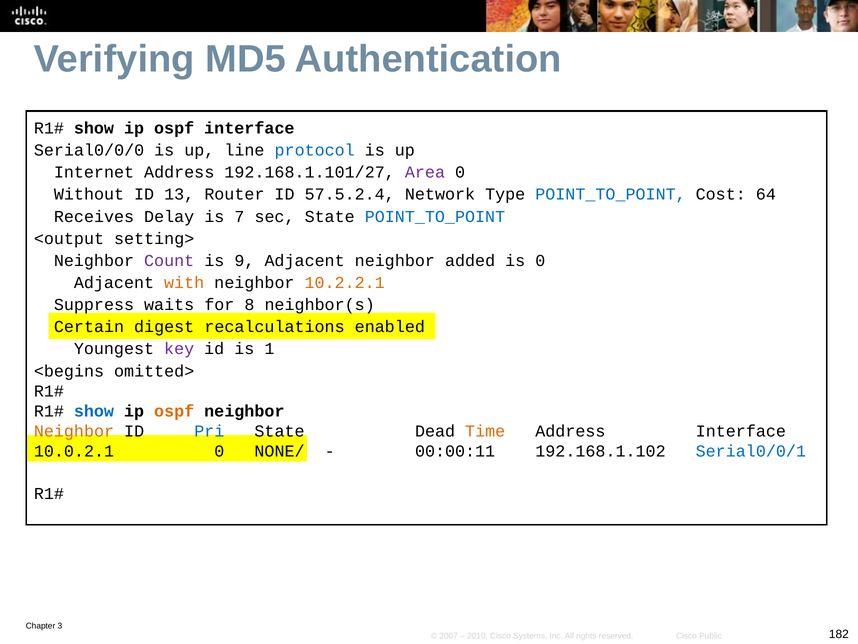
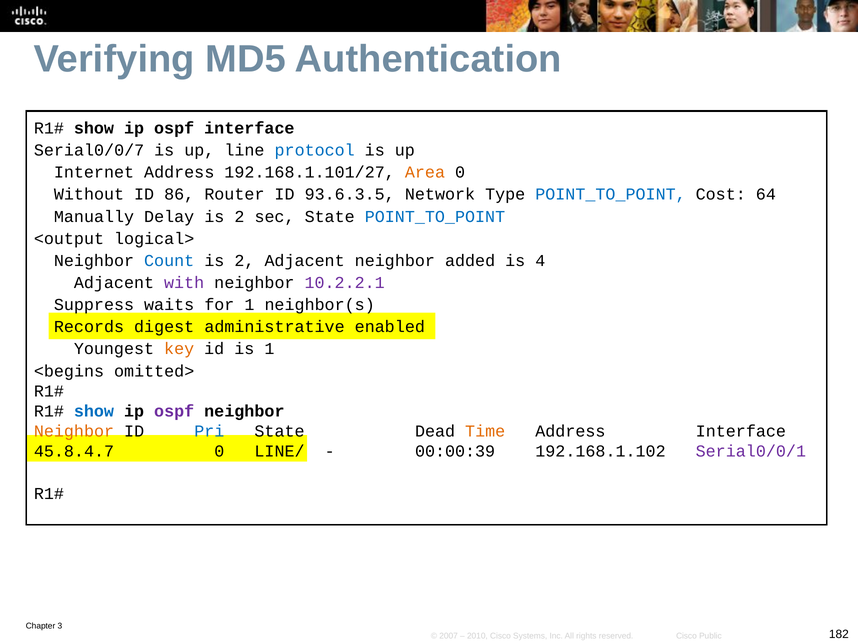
Serial0/0/0: Serial0/0/0 -> Serial0/0/7
Area colour: purple -> orange
13: 13 -> 86
57.5.2.4: 57.5.2.4 -> 93.6.3.5
Receives: Receives -> Manually
Delay is 7: 7 -> 2
setting>: setting> -> logical>
Count colour: purple -> blue
9 at (244, 260): 9 -> 2
is 0: 0 -> 4
with colour: orange -> purple
10.2.2.1 colour: orange -> purple
for 8: 8 -> 1
Certain: Certain -> Records
recalculations: recalculations -> administrative
key colour: purple -> orange
ospf at (174, 411) colour: orange -> purple
10.0.2.1: 10.0.2.1 -> 45.8.4.7
NONE/: NONE/ -> LINE/
00:00:11: 00:00:11 -> 00:00:39
Serial0/0/1 colour: blue -> purple
